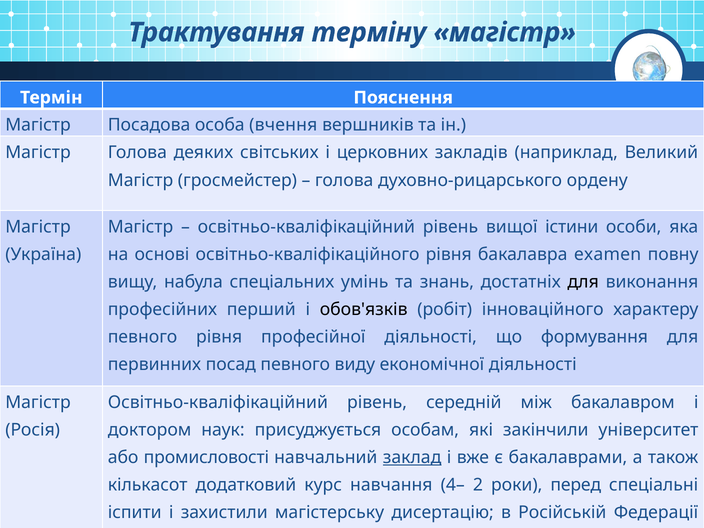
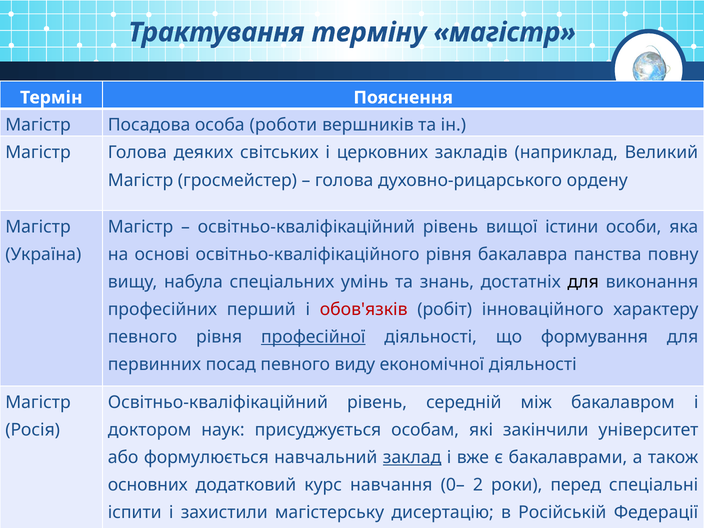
вчення: вчення -> роботи
examen: examen -> панства
обов'язків colour: black -> red
професійної underline: none -> present
промисловості: промисловості -> формулюється
кількасот: кількасот -> основних
4–: 4– -> 0–
